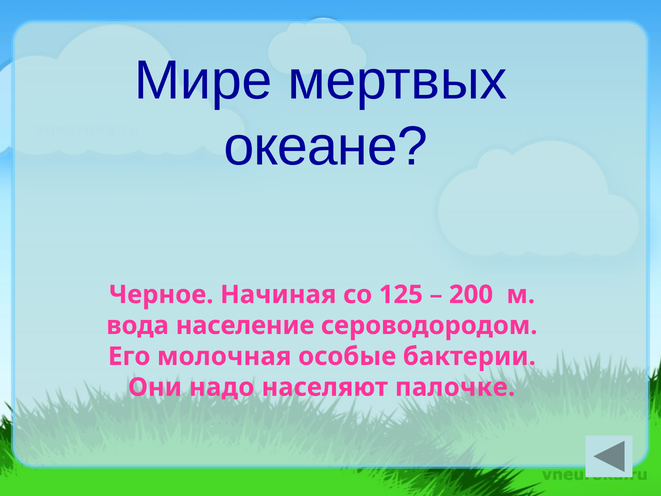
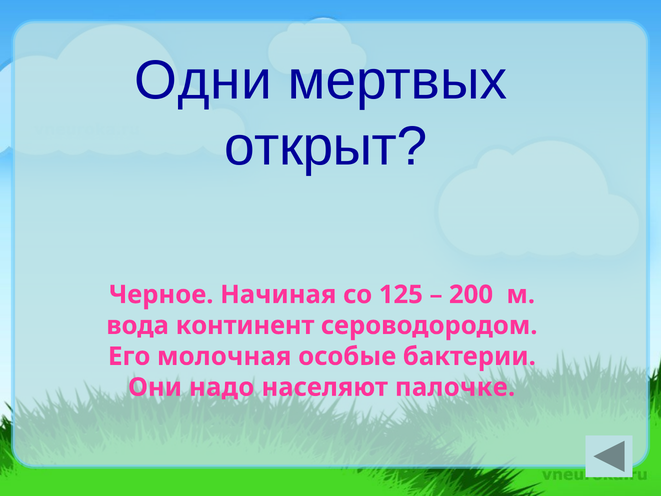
Мире: Мире -> Одни
океане: океане -> открыт
население: население -> континент
